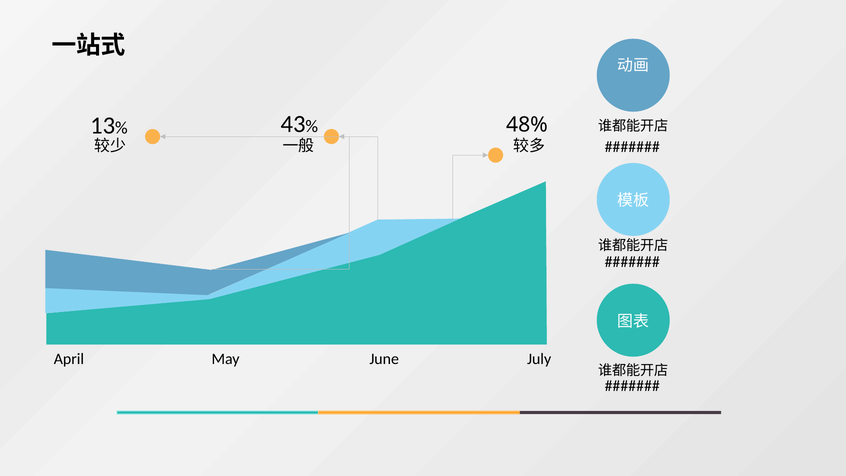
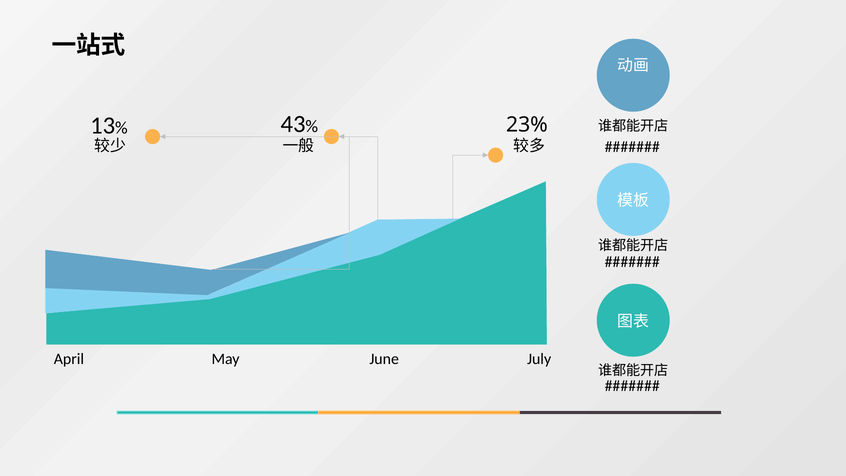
48%: 48% -> 23%
